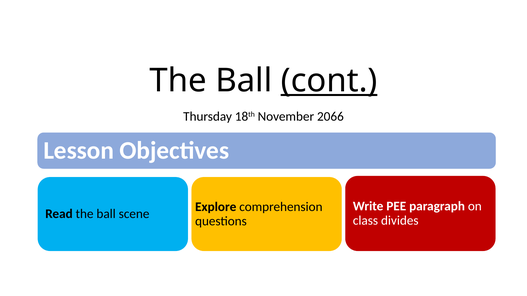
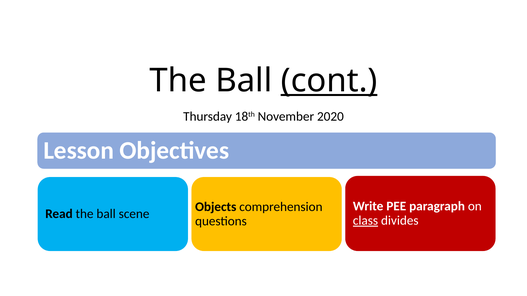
2066: 2066 -> 2020
Explore: Explore -> Objects
class underline: none -> present
